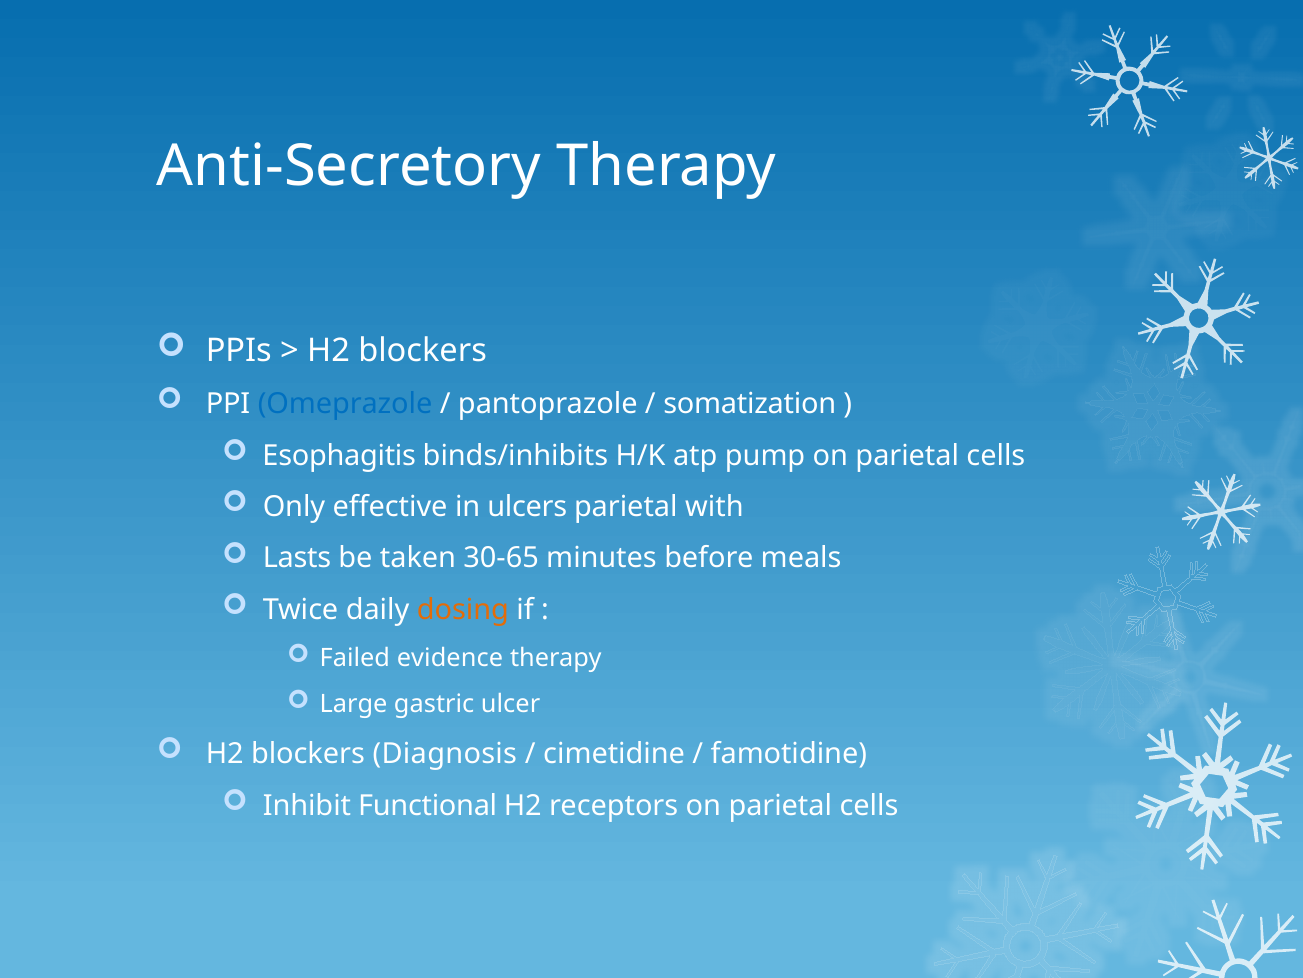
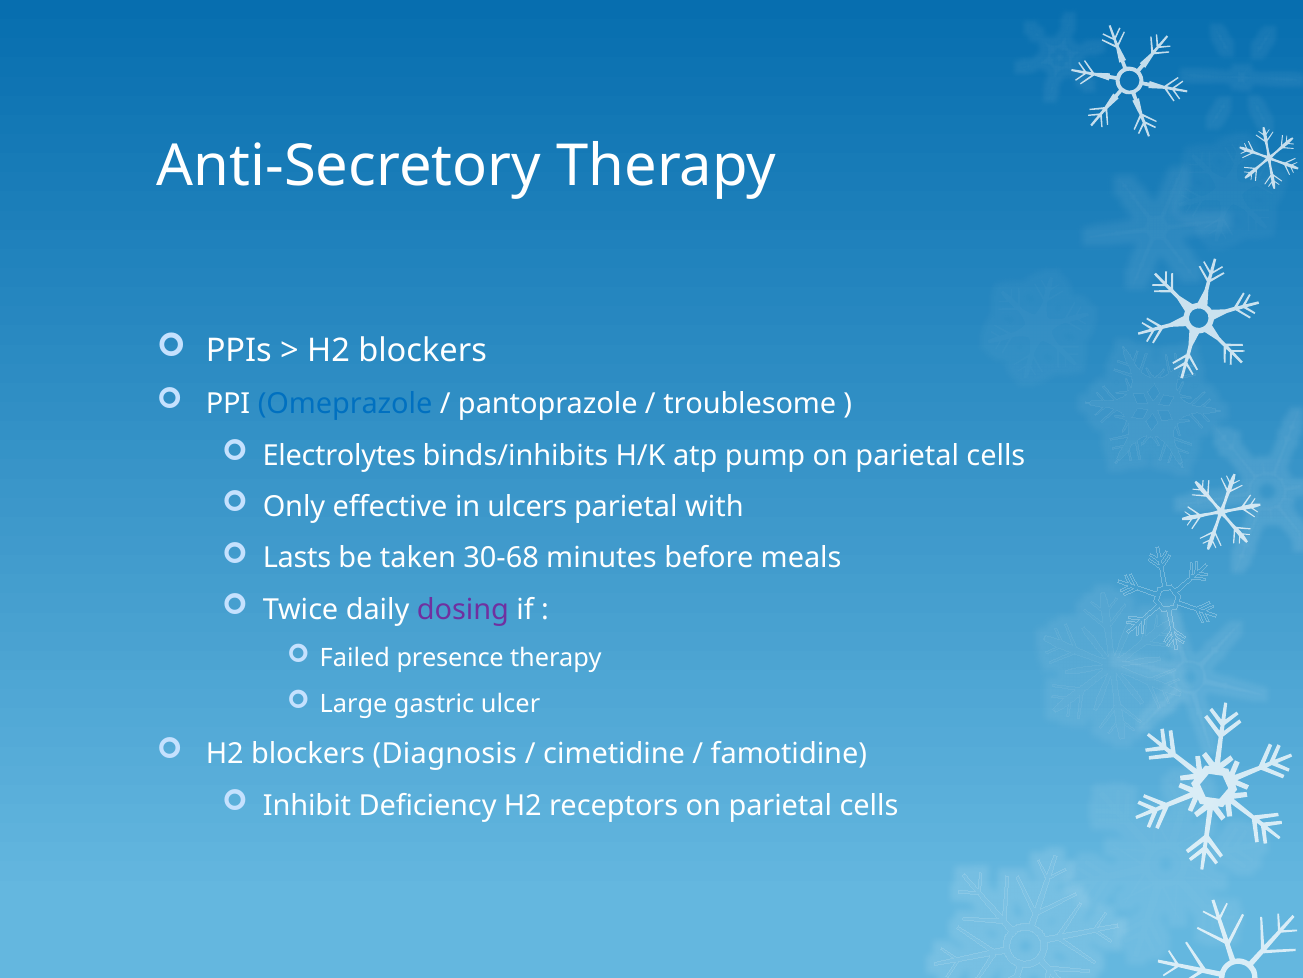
somatization: somatization -> troublesome
Esophagitis: Esophagitis -> Electrolytes
30-65: 30-65 -> 30-68
dosing colour: orange -> purple
evidence: evidence -> presence
Functional: Functional -> Deficiency
